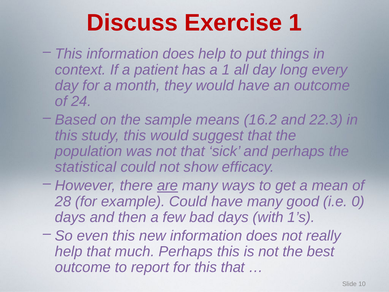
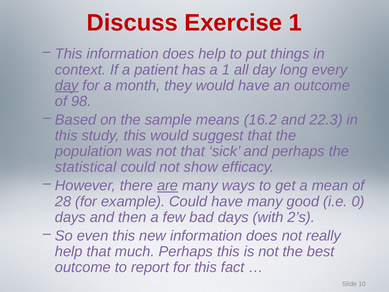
day at (67, 85) underline: none -> present
24: 24 -> 98
1’s: 1’s -> 2’s
this that: that -> fact
